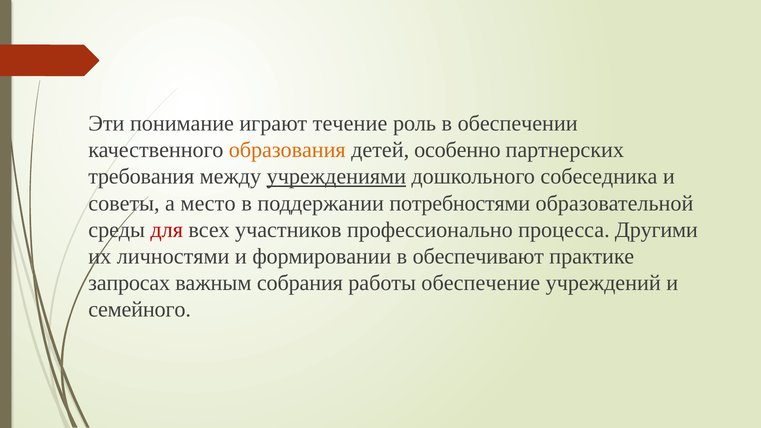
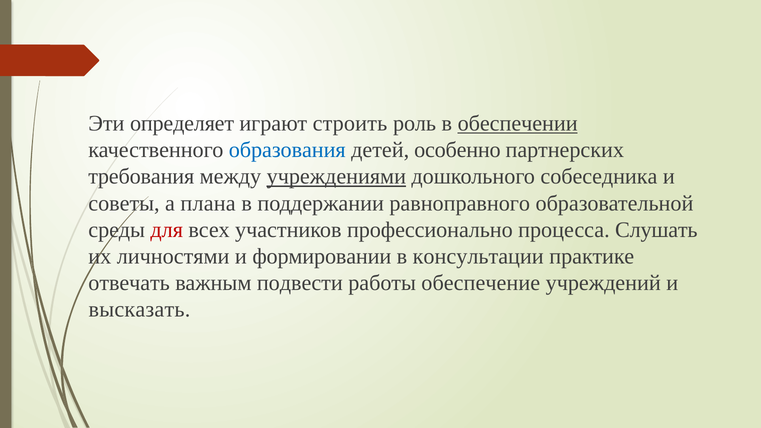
понимание: понимание -> определяет
течение: течение -> строить
обеспечении underline: none -> present
образования colour: orange -> blue
место: место -> плана
потребностями: потребностями -> равноправного
Другими: Другими -> Слушать
обеспечивают: обеспечивают -> консультации
запросах: запросах -> отвечать
собрания: собрания -> подвести
семейного: семейного -> высказать
